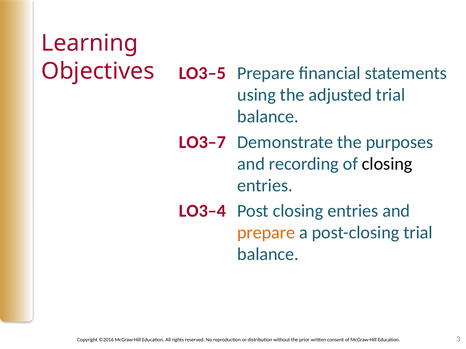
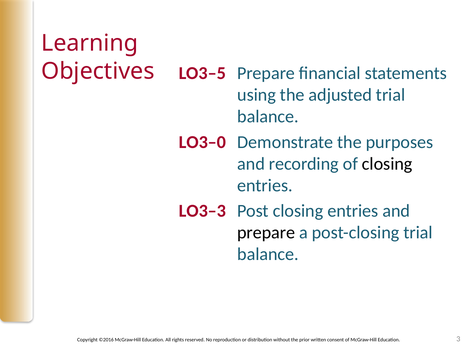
LO3–7: LO3–7 -> LO3–0
LO3–4: LO3–4 -> LO3–3
prepare at (266, 233) colour: orange -> black
